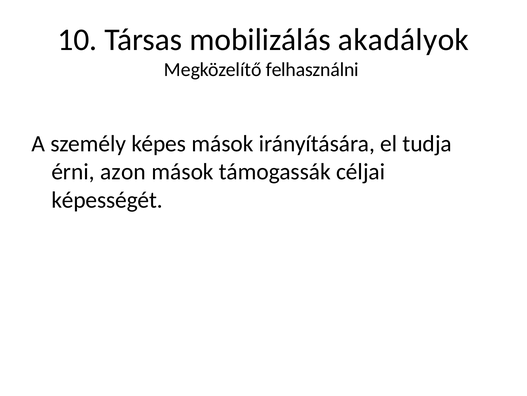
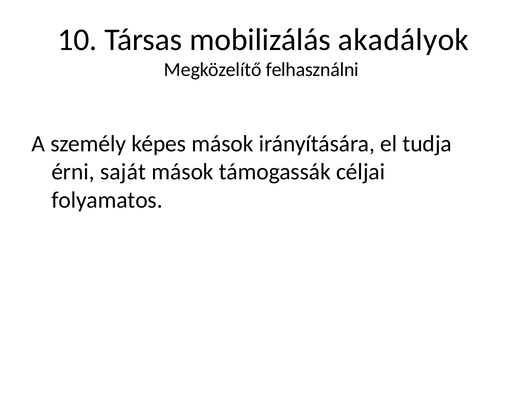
azon: azon -> saját
képességét: képességét -> folyamatos
